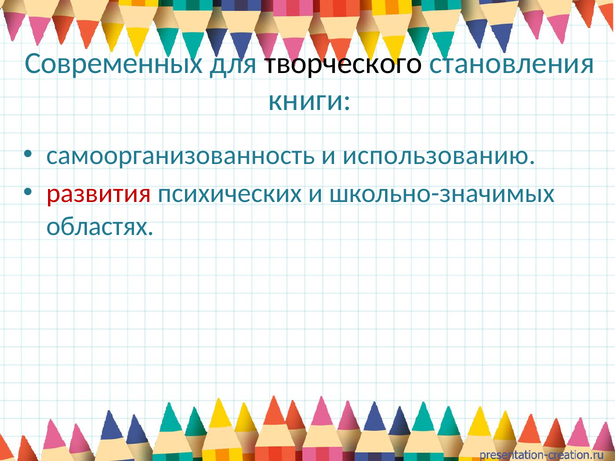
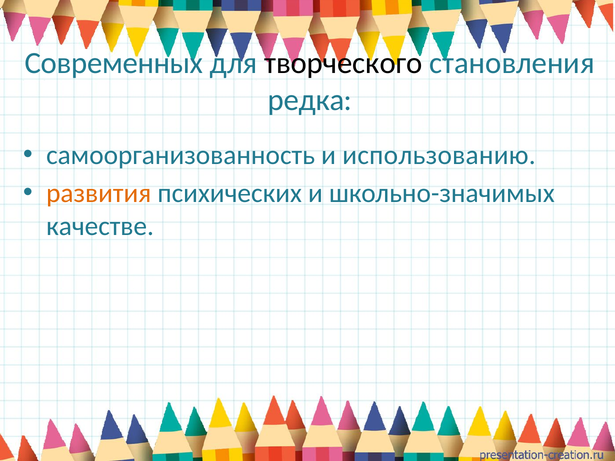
книги: книги -> редка
развития colour: red -> orange
областях: областях -> качестве
